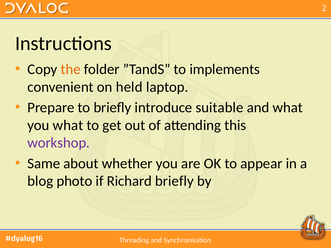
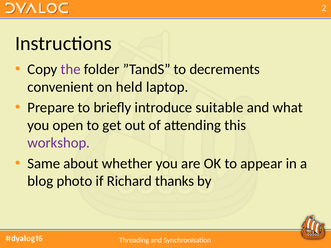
the colour: orange -> purple
implements: implements -> decrements
you what: what -> open
Richard briefly: briefly -> thanks
